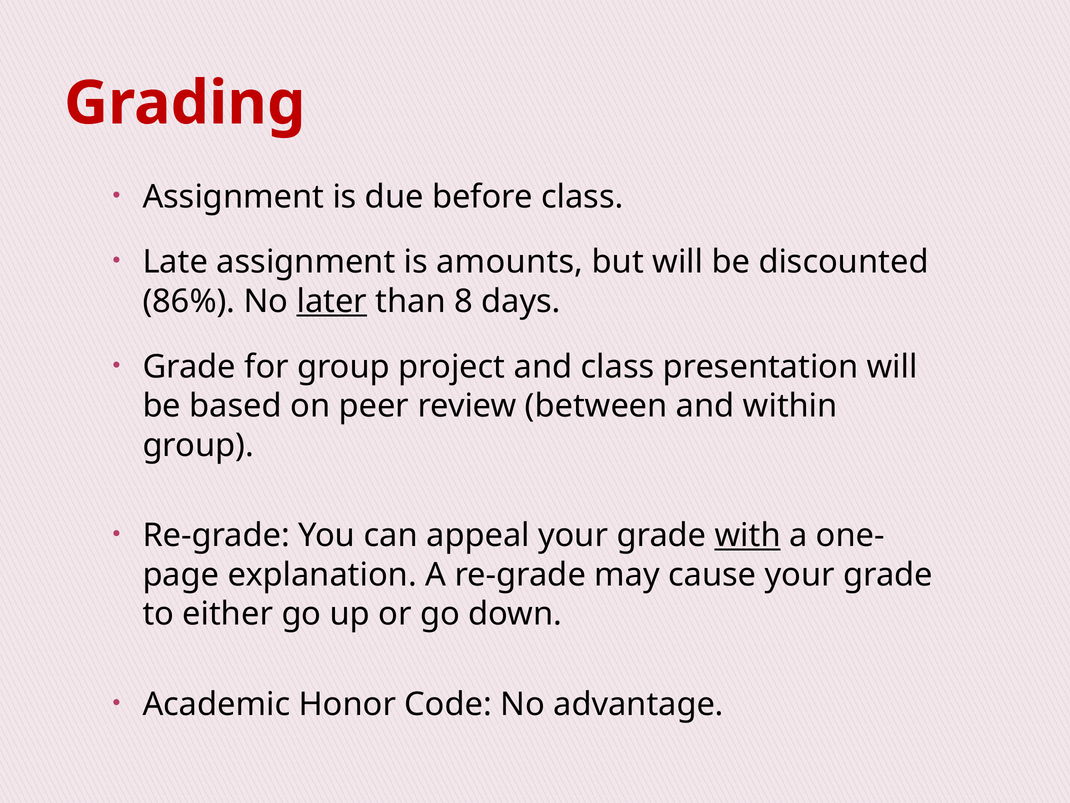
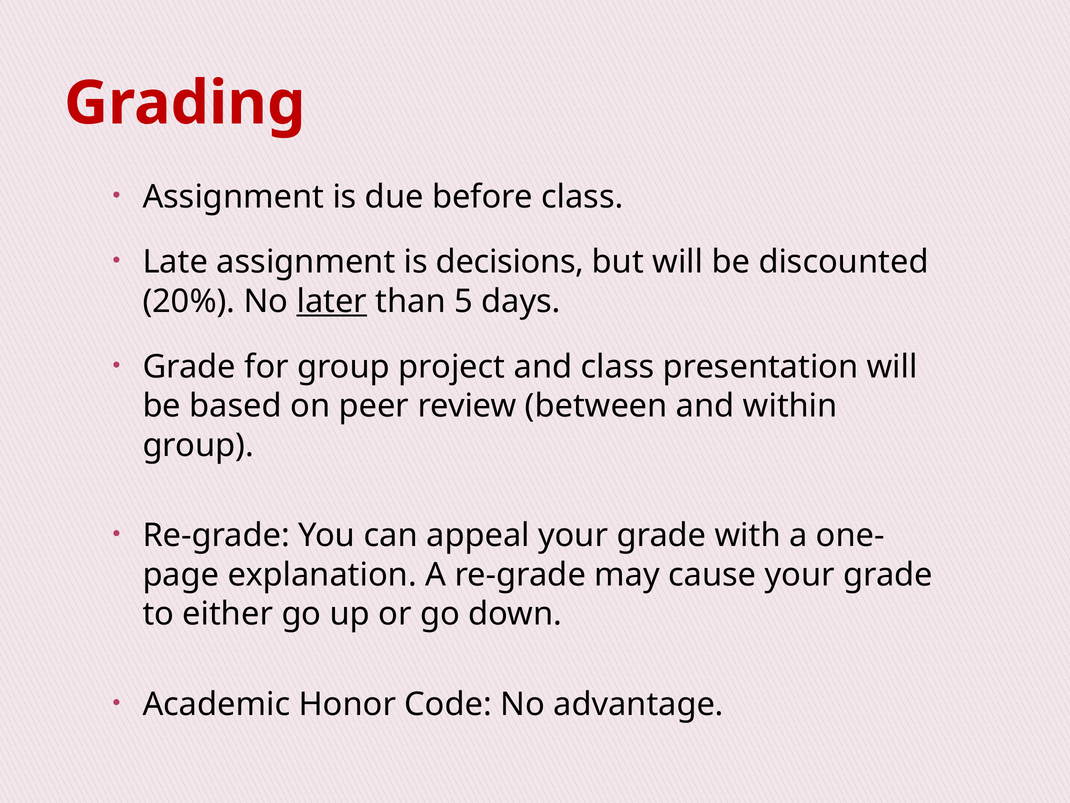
amounts: amounts -> decisions
86%: 86% -> 20%
8: 8 -> 5
with underline: present -> none
